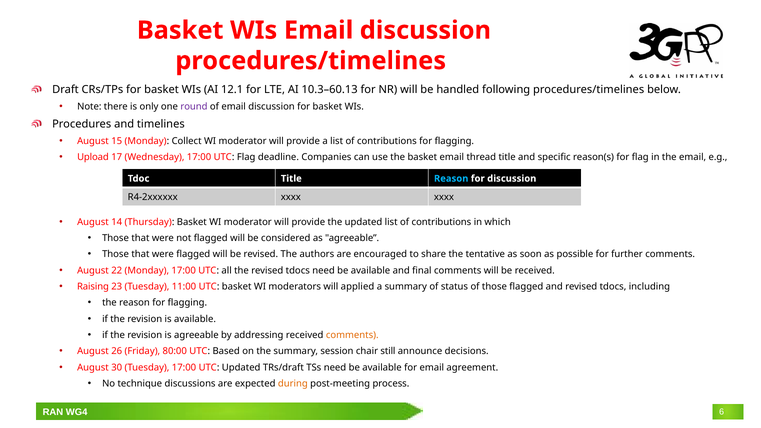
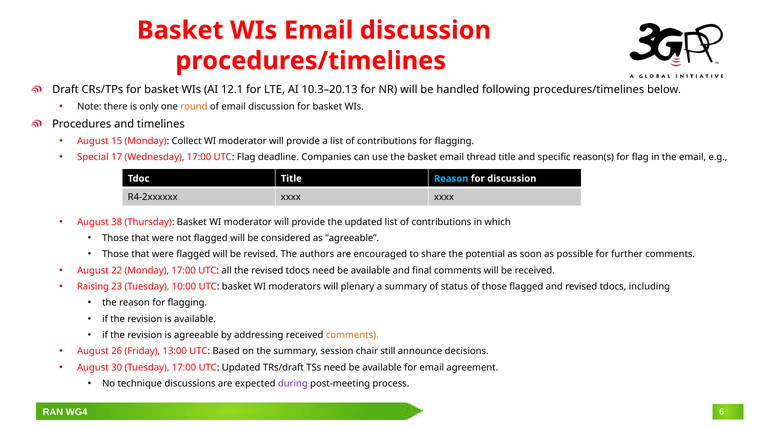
10.3–60.13: 10.3–60.13 -> 10.3–20.13
round colour: purple -> orange
Upload: Upload -> Special
14: 14 -> 38
tentative: tentative -> potential
11:00: 11:00 -> 10:00
applied: applied -> plenary
80:00: 80:00 -> 13:00
during colour: orange -> purple
